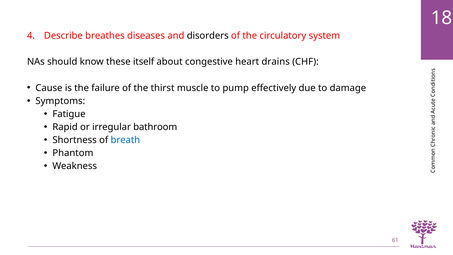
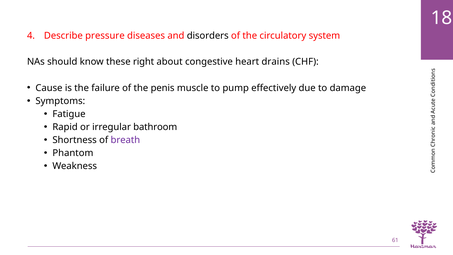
breathes: breathes -> pressure
itself: itself -> right
thirst: thirst -> penis
breath colour: blue -> purple
